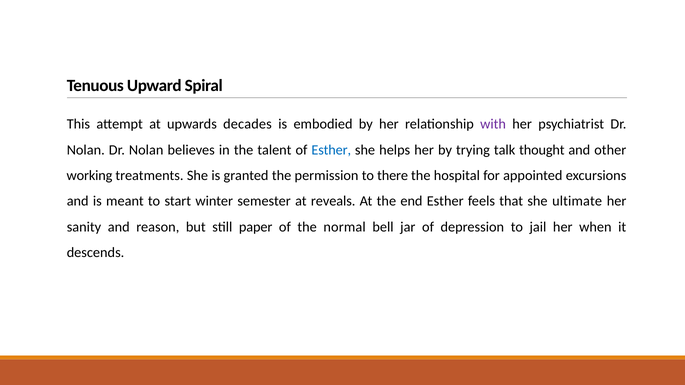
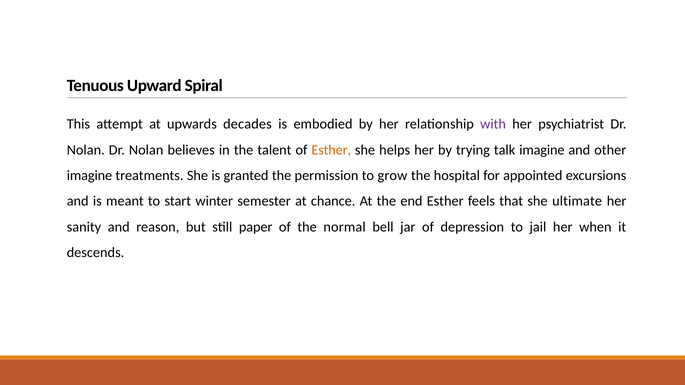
Esther at (331, 150) colour: blue -> orange
talk thought: thought -> imagine
working at (90, 176): working -> imagine
there: there -> grow
reveals: reveals -> chance
